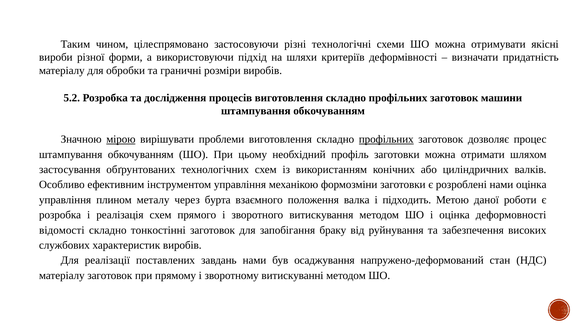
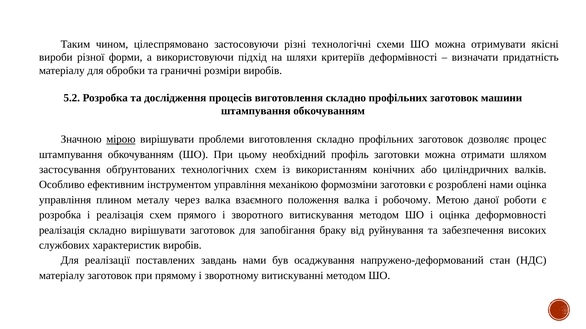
профільних at (386, 140) underline: present -> none
через бурта: бурта -> валка
підходить: підходить -> робочому
відомості at (62, 231): відомості -> реалізація
складно тонкостінні: тонкостінні -> вирішувати
